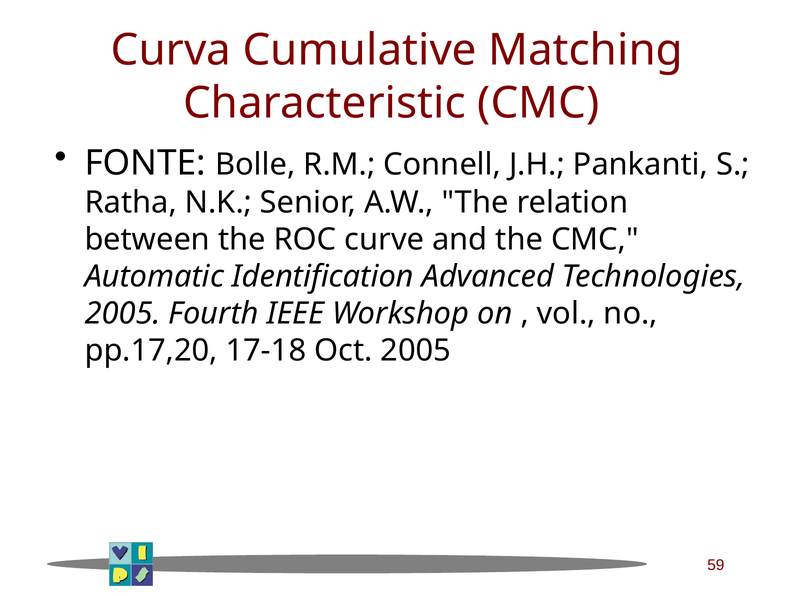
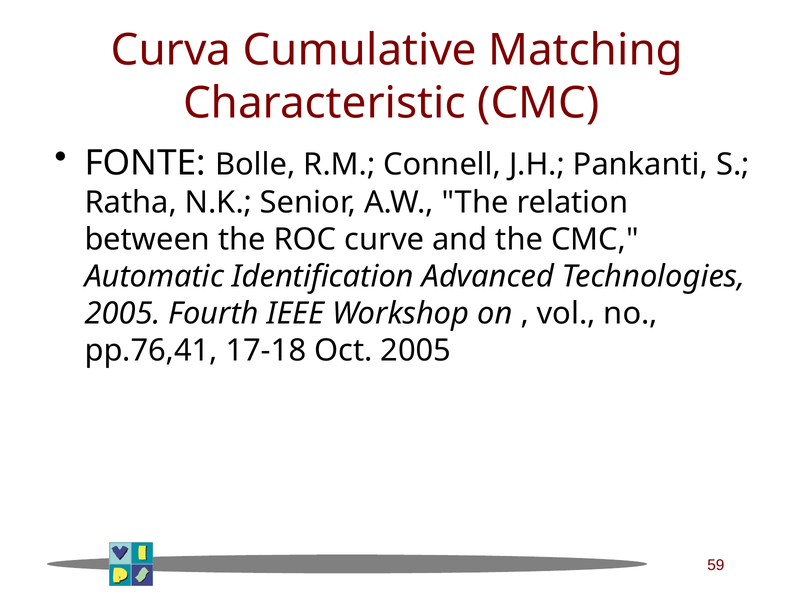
pp.17,20: pp.17,20 -> pp.76,41
